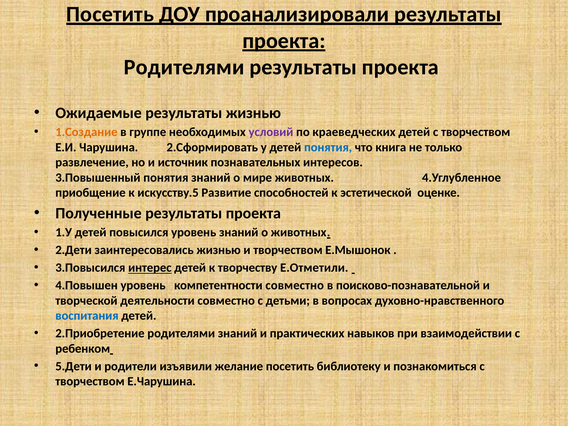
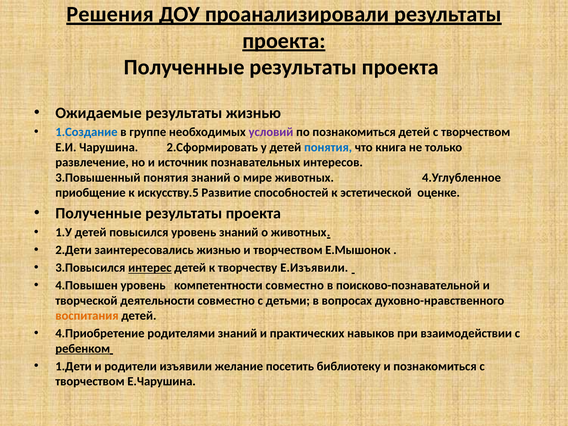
Посетить at (110, 14): Посетить -> Решения
Родителями at (184, 67): Родителями -> Полученные
1.Создание colour: orange -> blue
по краеведческих: краеведческих -> познакомиться
Е.Отметили: Е.Отметили -> Е.Изъявили
воспитания colour: blue -> orange
2.Приобретение: 2.Приобретение -> 4.Приобретение
ребенком underline: none -> present
5.Дети: 5.Дети -> 1.Дети
